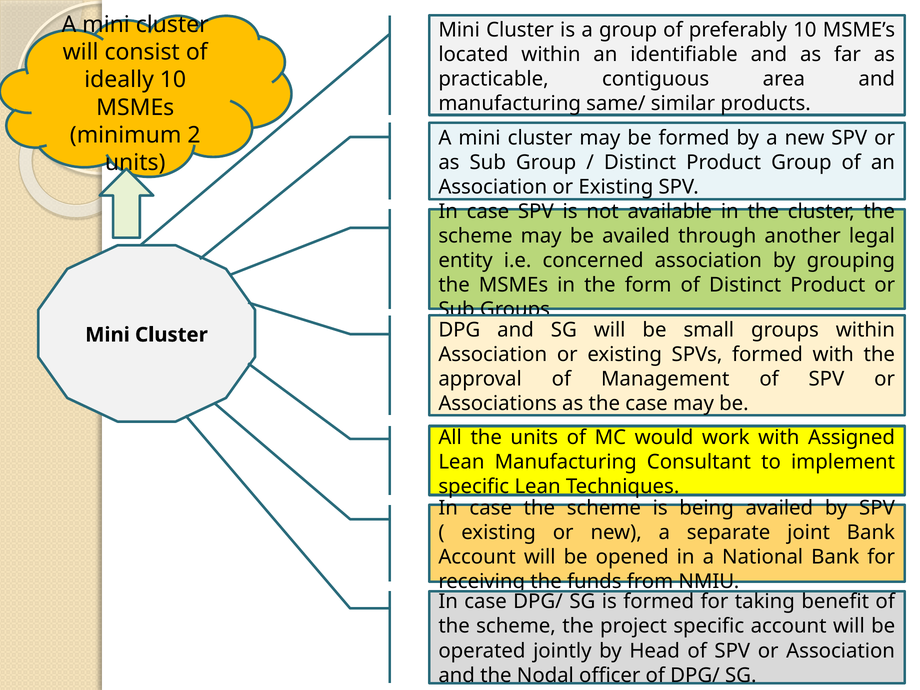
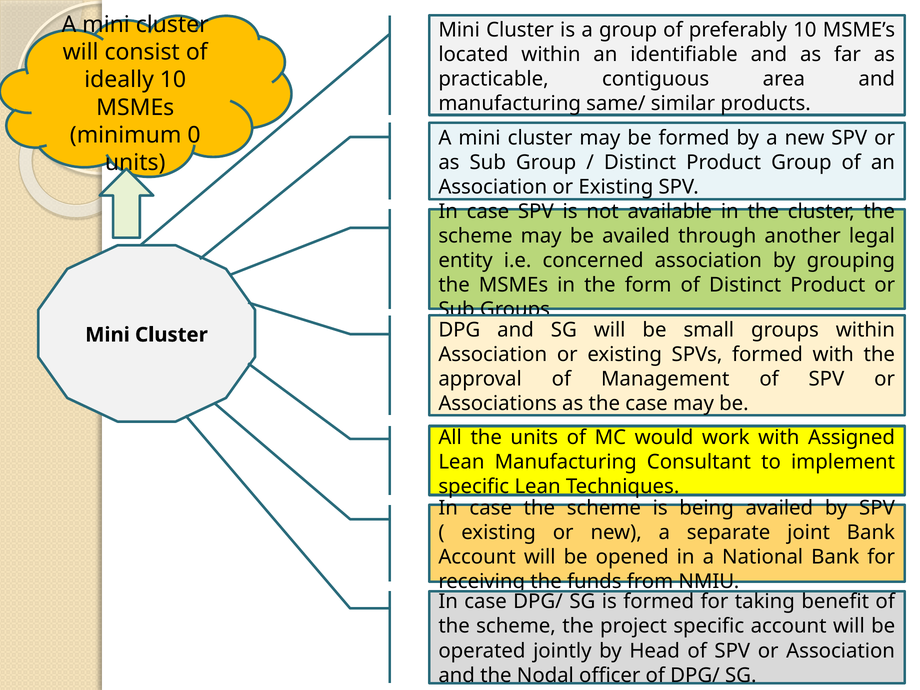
2: 2 -> 0
